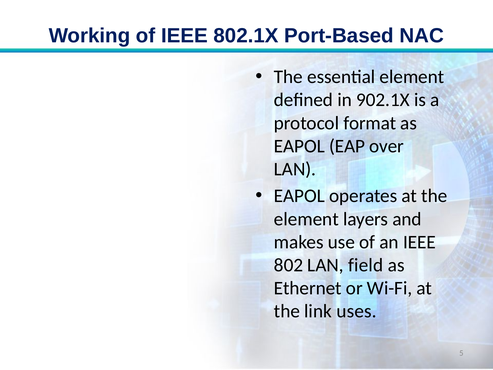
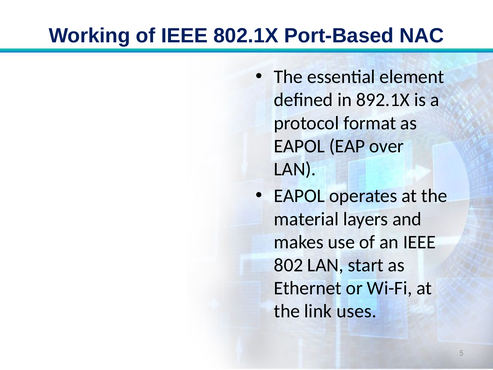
902.1X: 902.1X -> 892.1X
element at (306, 219): element -> material
field: field -> start
